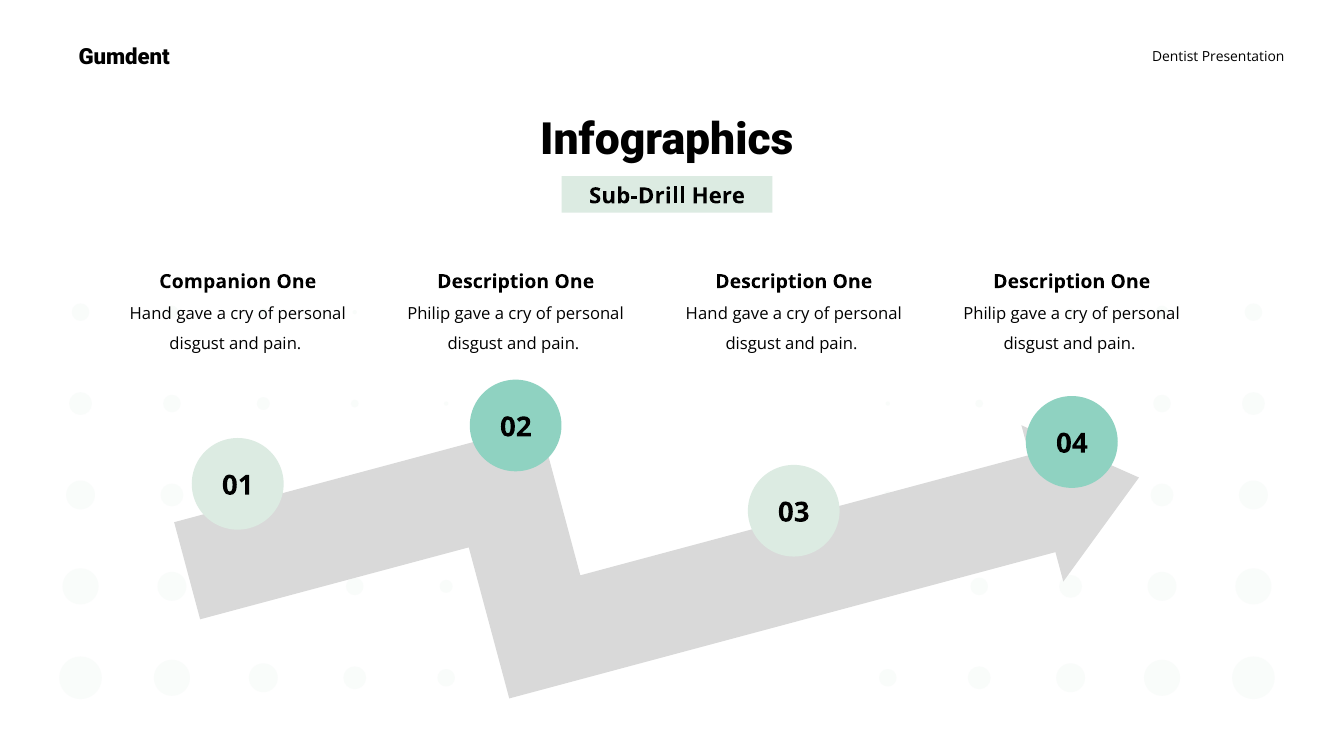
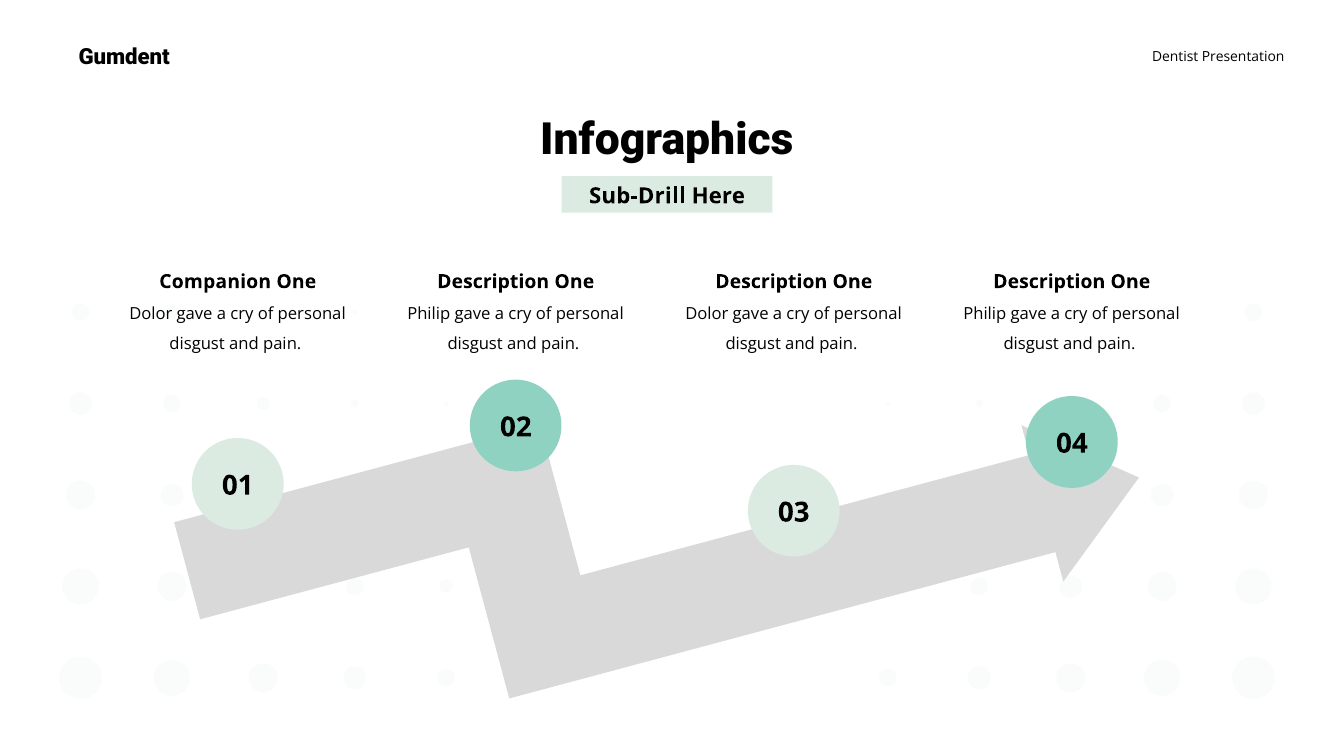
Hand at (151, 314): Hand -> Dolor
Hand at (707, 314): Hand -> Dolor
